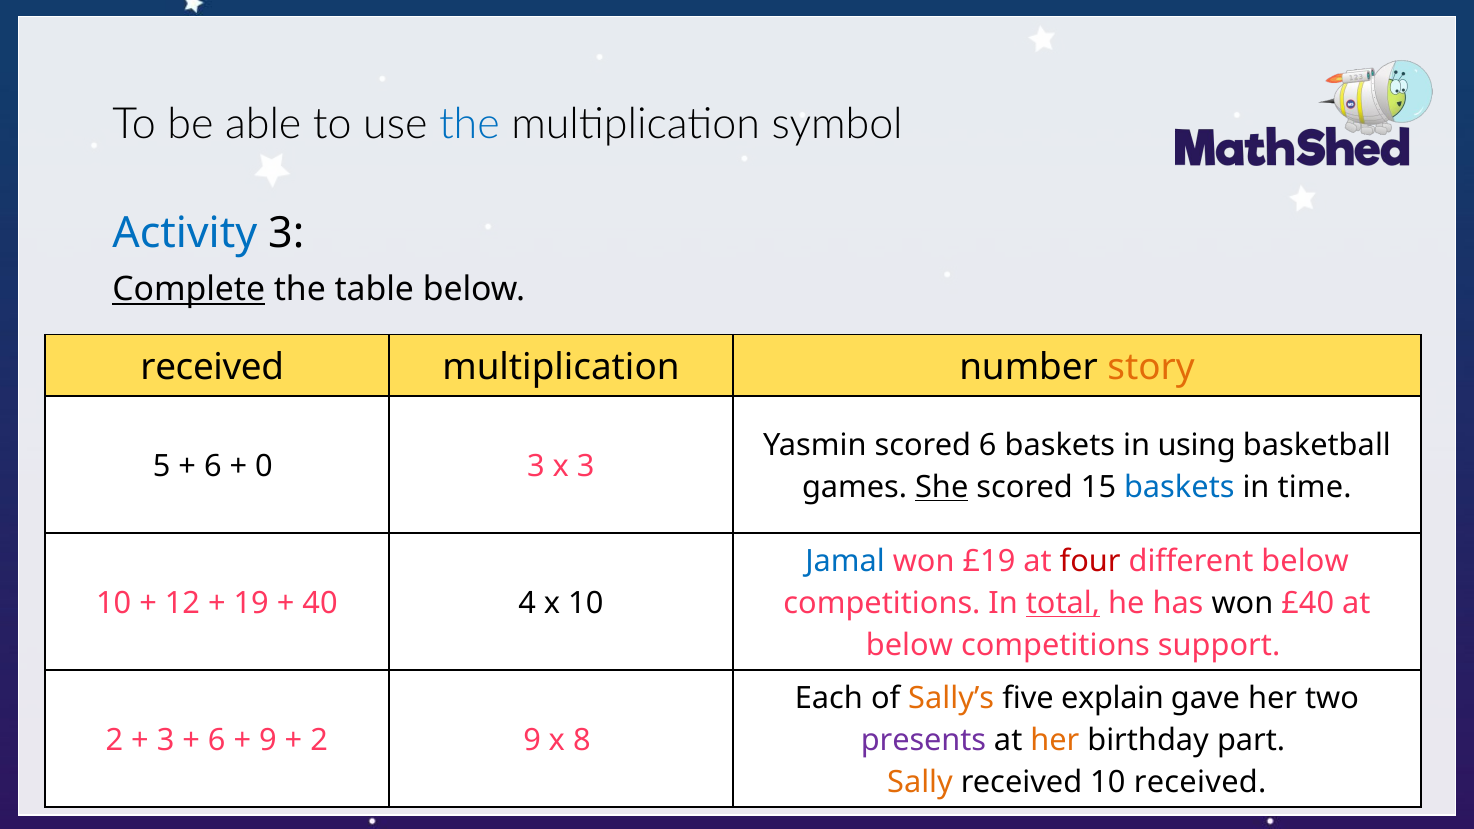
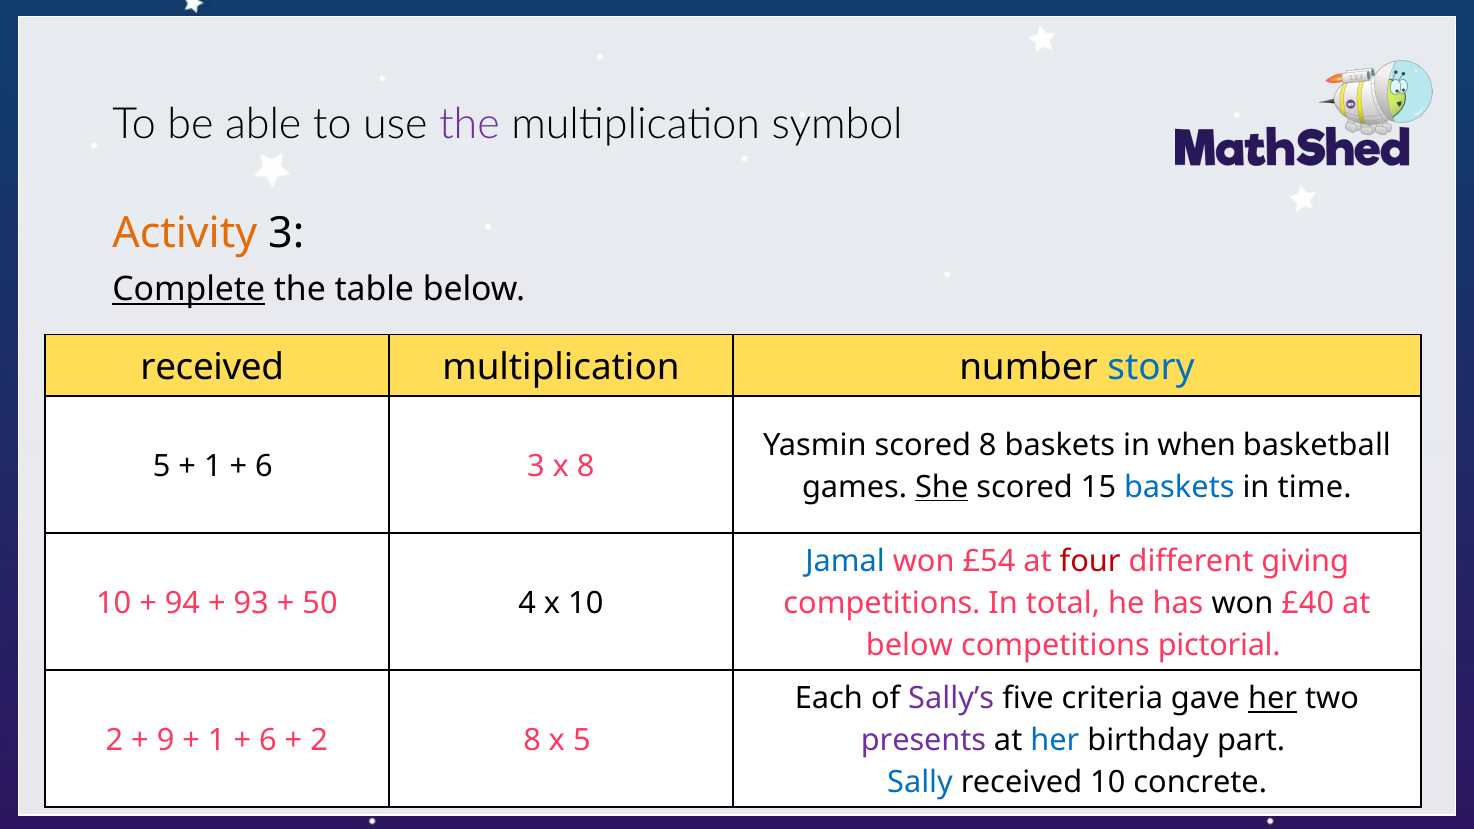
the at (469, 124) colour: blue -> purple
Activity colour: blue -> orange
story colour: orange -> blue
scored 6: 6 -> 8
using: using -> when
6 at (213, 466): 6 -> 1
0 at (264, 466): 0 -> 6
x 3: 3 -> 8
£19: £19 -> £54
different below: below -> giving
12: 12 -> 94
19: 19 -> 93
40: 40 -> 50
total underline: present -> none
support: support -> pictorial
Sally’s colour: orange -> purple
explain: explain -> criteria
her at (1273, 699) underline: none -> present
3 at (166, 741): 3 -> 9
6 at (217, 741): 6 -> 1
9 at (268, 741): 9 -> 6
2 9: 9 -> 8
x 8: 8 -> 5
her at (1055, 741) colour: orange -> blue
Sally colour: orange -> blue
10 received: received -> concrete
